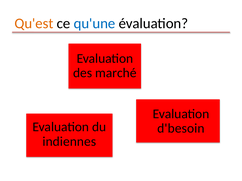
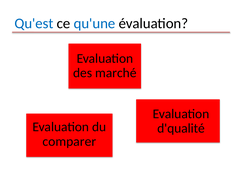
Qu'est colour: orange -> blue
d'besoin: d'besoin -> d'qualité
indiennes: indiennes -> comparer
